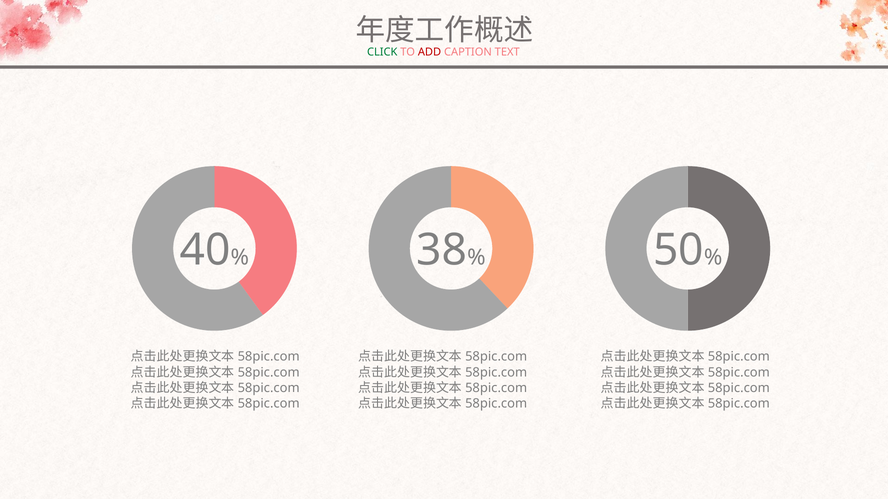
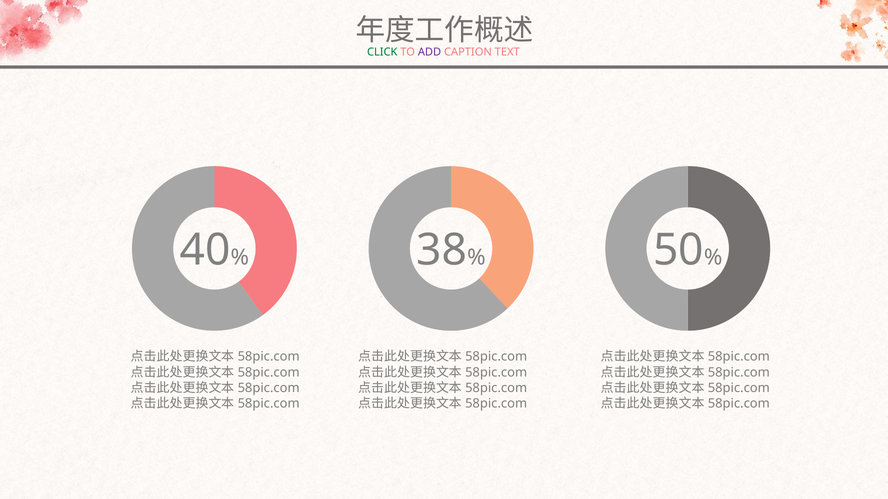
ADD colour: red -> purple
